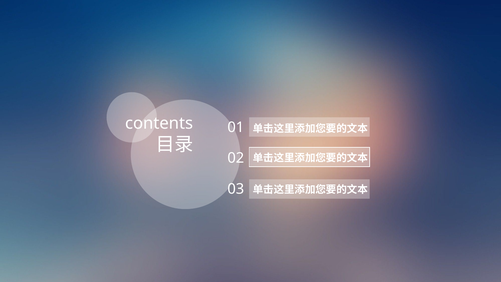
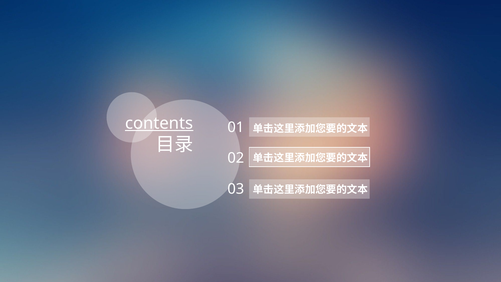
contents underline: none -> present
